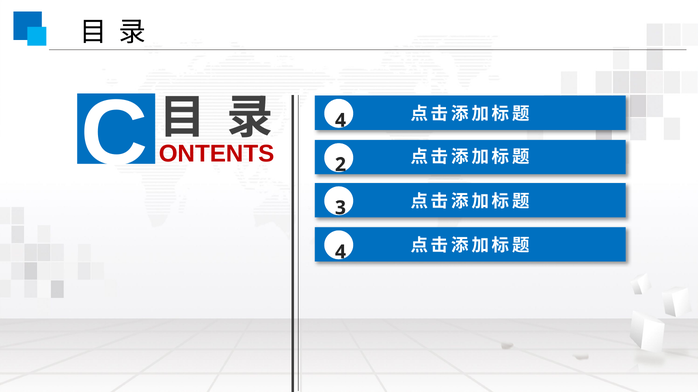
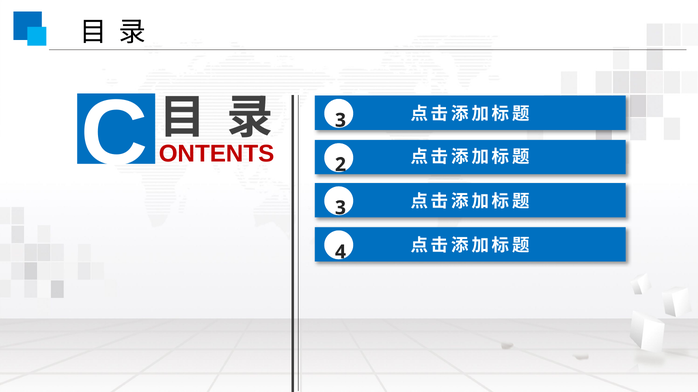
C 4: 4 -> 3
